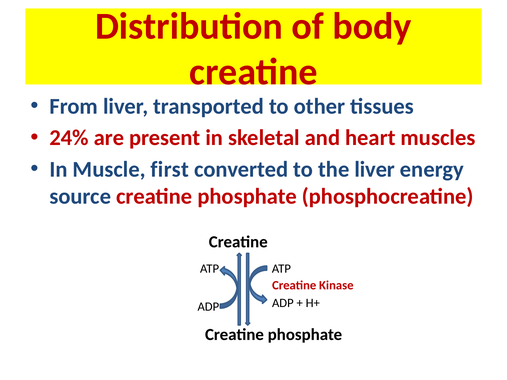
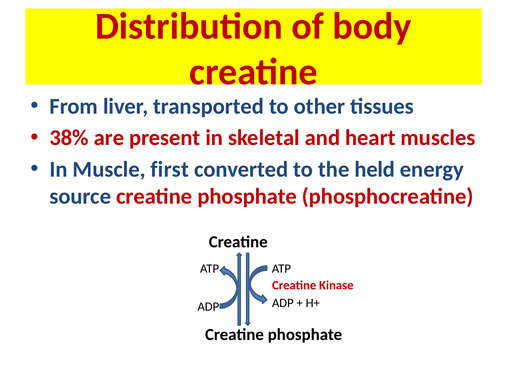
24%: 24% -> 38%
the liver: liver -> held
